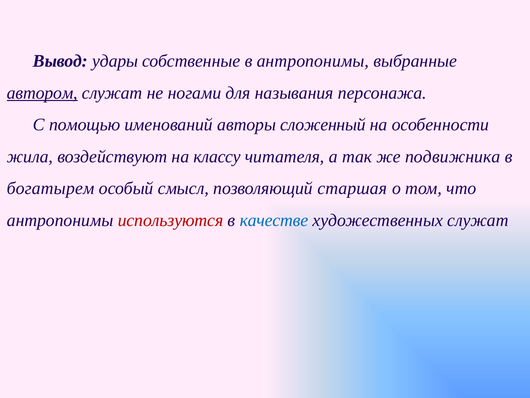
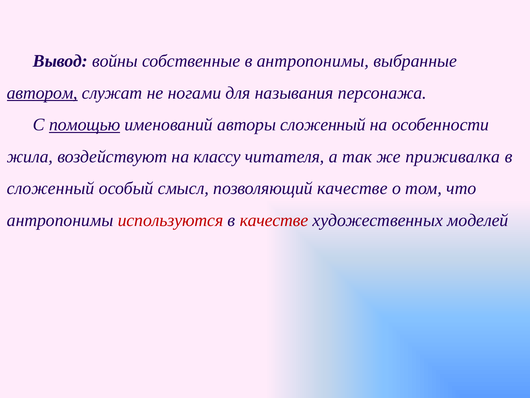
удары: удары -> войны
помощью underline: none -> present
подвижника: подвижника -> приживалка
богатырем at (51, 188): богатырем -> сложенный
позволяющий старшая: старшая -> качестве
качестве at (274, 220) colour: blue -> red
художественных служат: служат -> моделей
